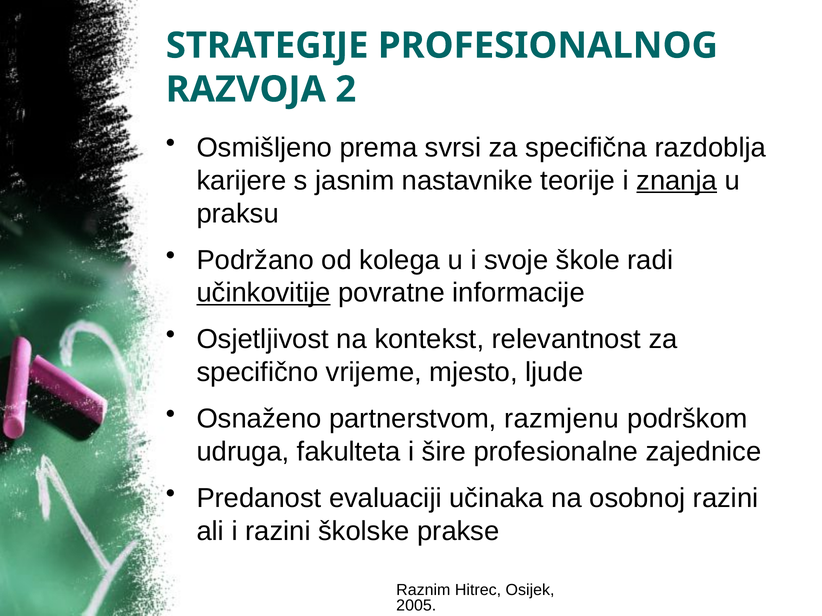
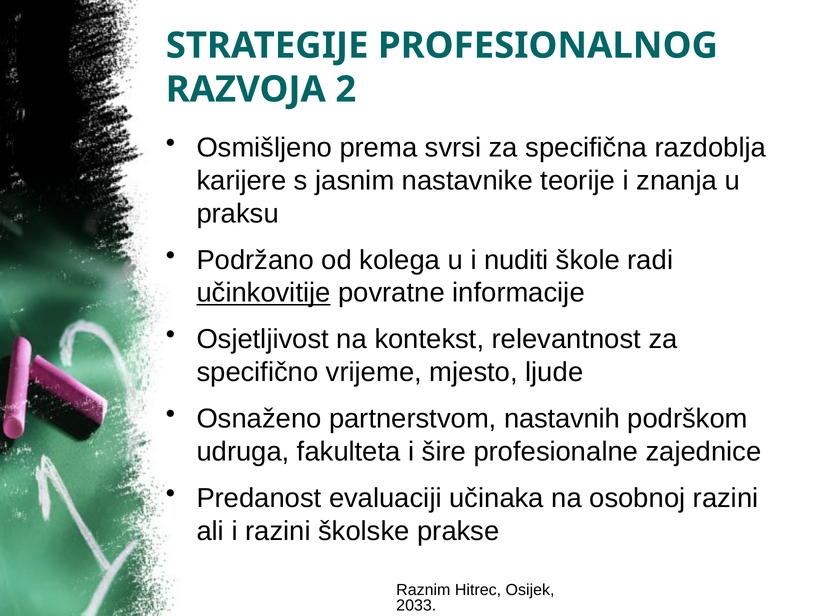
znanja underline: present -> none
svoje: svoje -> nuditi
razmjenu: razmjenu -> nastavnih
2005: 2005 -> 2033
